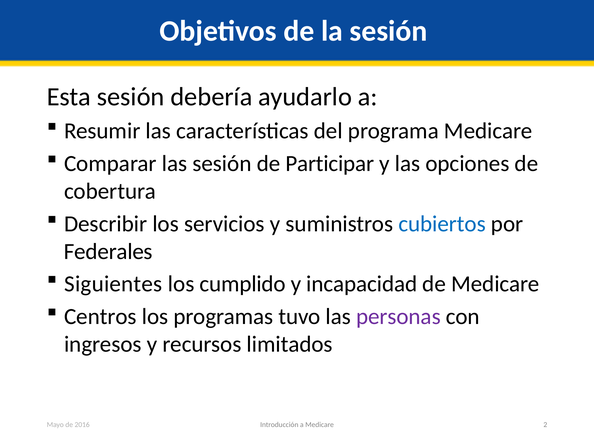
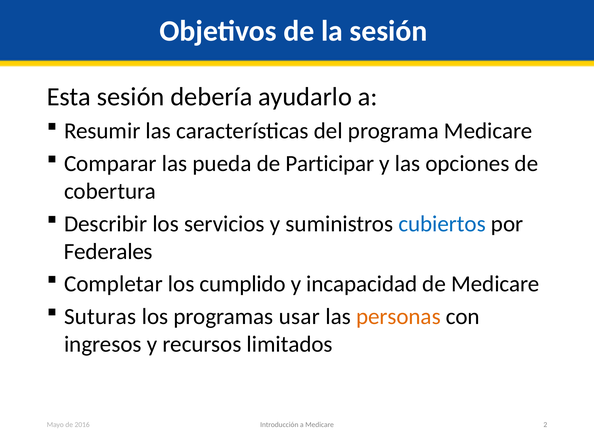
las sesión: sesión -> pueda
Siguientes: Siguientes -> Completar
Centros: Centros -> Suturas
tuvo: tuvo -> usar
personas colour: purple -> orange
